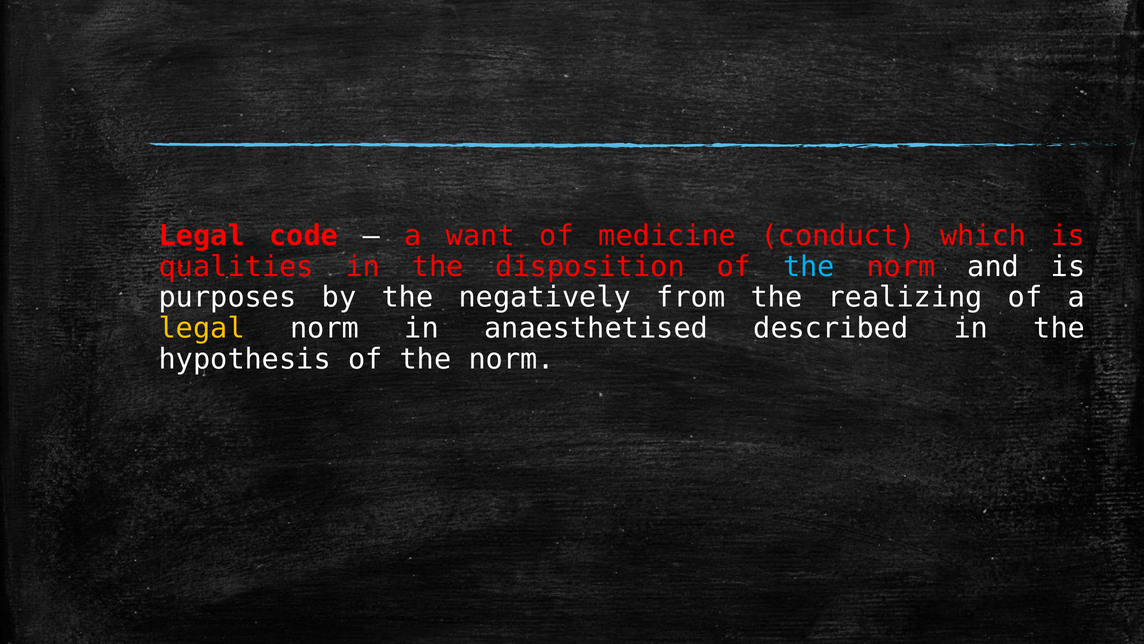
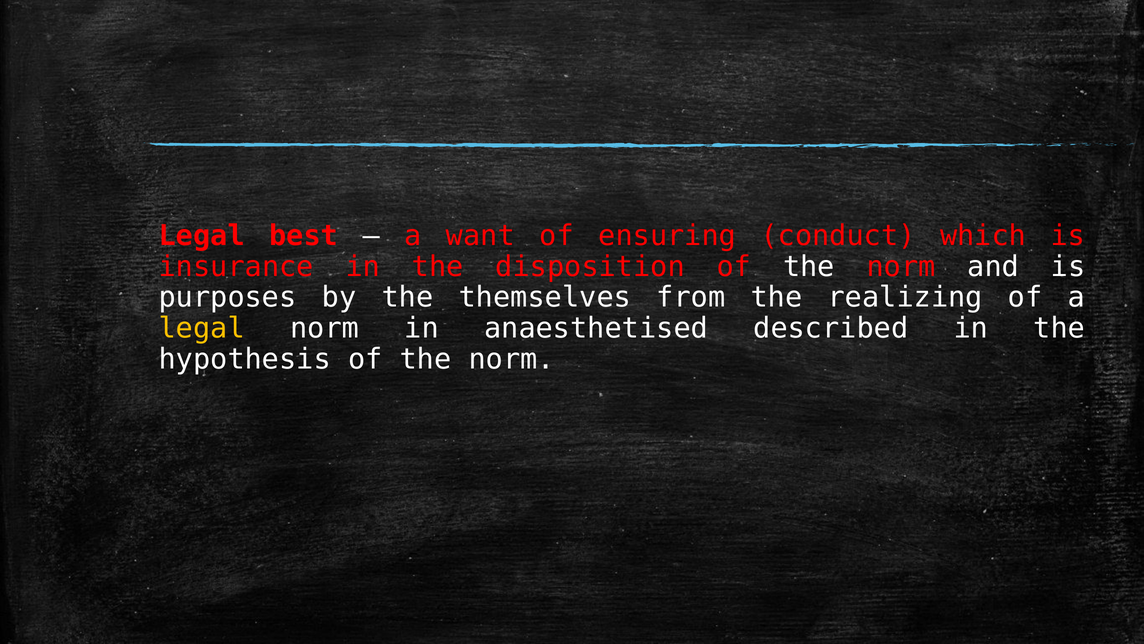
code: code -> best
medicine: medicine -> ensuring
qualities: qualities -> insurance
the at (809, 266) colour: light blue -> white
negatively: negatively -> themselves
